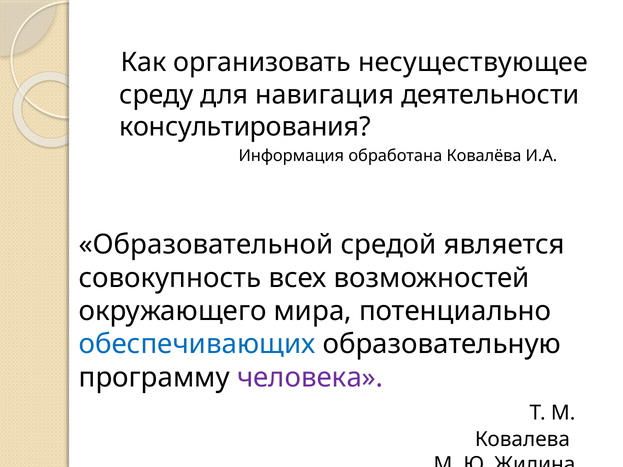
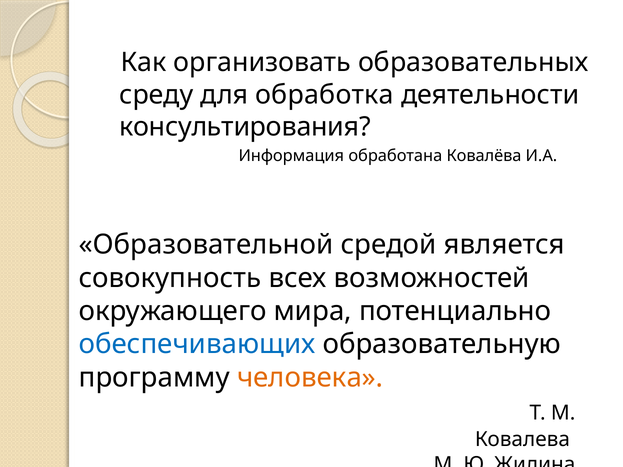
несуществующее: несуществующее -> образовательных
навигация: навигация -> обработка
человека colour: purple -> orange
